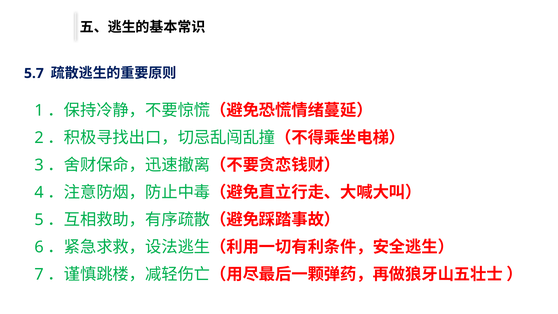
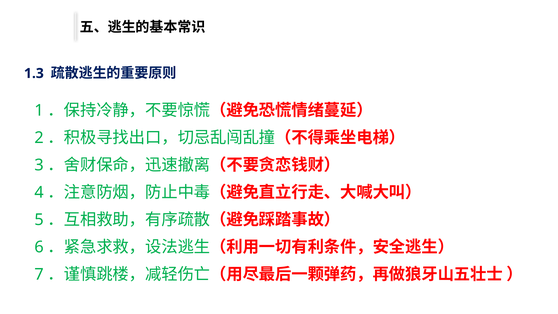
5.7: 5.7 -> 1.3
